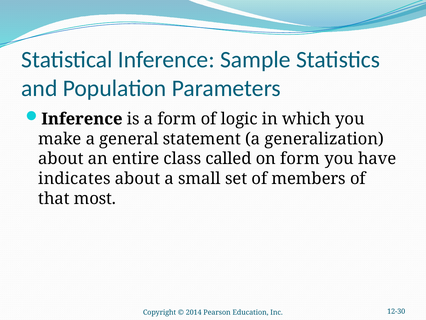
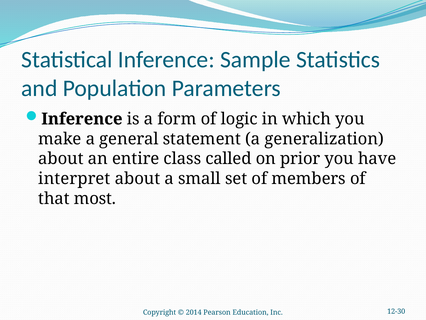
on form: form -> prior
indicates: indicates -> interpret
